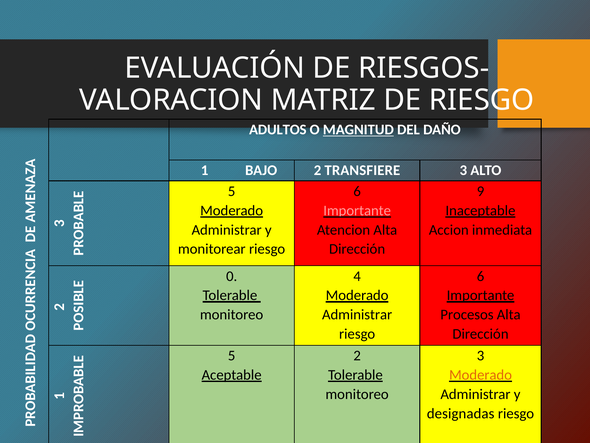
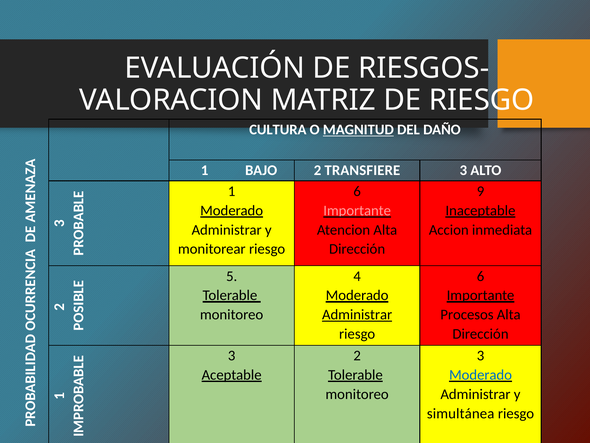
ADULTOS: ADULTOS -> CULTURA
5 at (232, 191): 5 -> 1
0: 0 -> 5
Administrar at (357, 314) underline: none -> present
5 at (232, 355): 5 -> 3
Moderado at (481, 375) colour: orange -> blue
designadas: designadas -> simultánea
